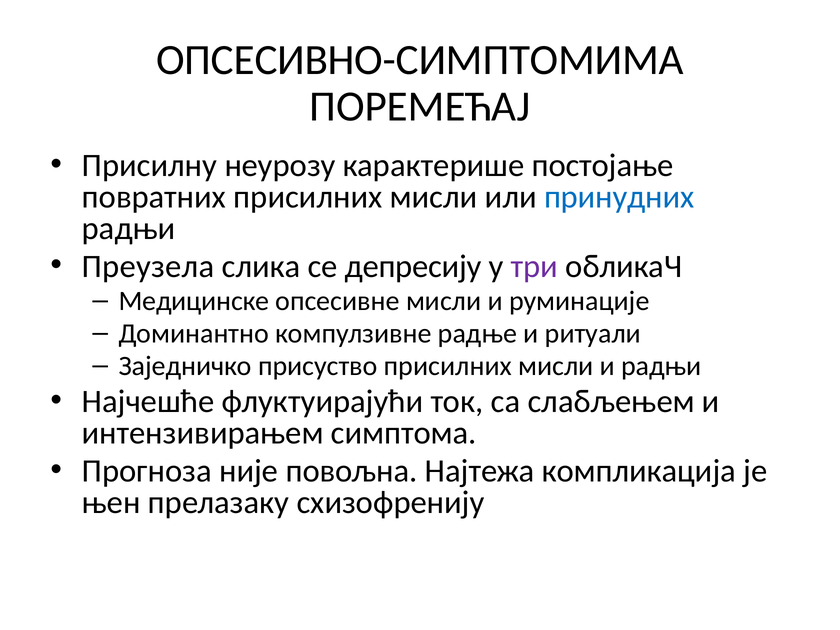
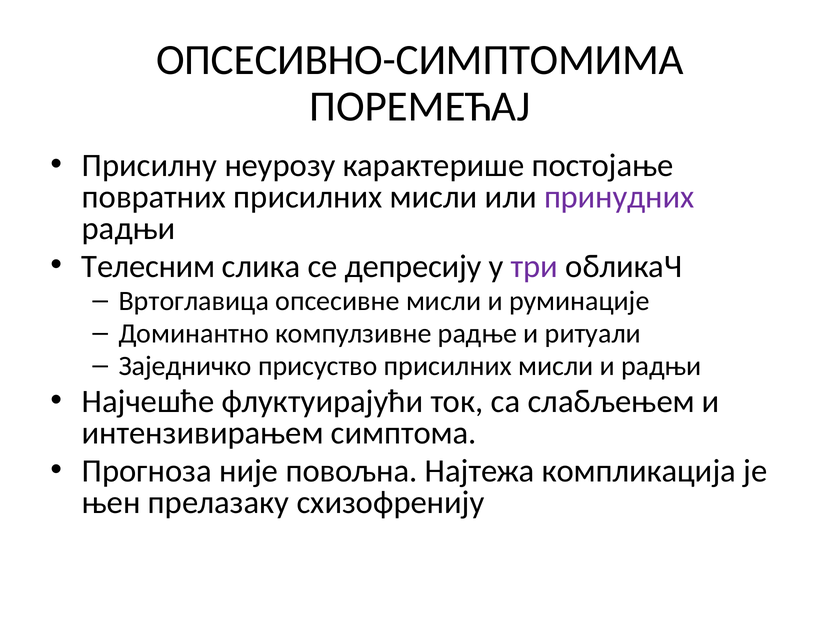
принудних colour: blue -> purple
Преузела: Преузела -> Телесним
Медицинске: Медицинске -> Вртоглавица
